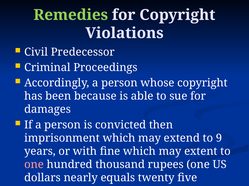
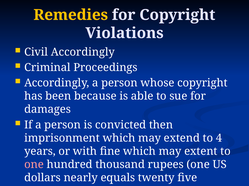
Remedies colour: light green -> yellow
Civil Predecessor: Predecessor -> Accordingly
9: 9 -> 4
